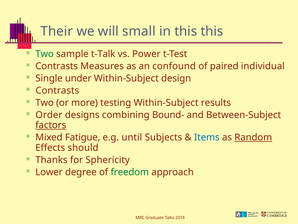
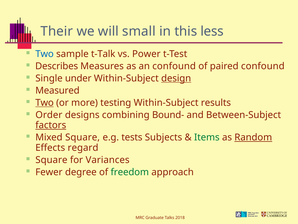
this this: this -> less
Two at (45, 54) colour: green -> blue
Contrasts at (57, 66): Contrasts -> Describes
paired individual: individual -> confound
design underline: none -> present
Contrasts at (57, 90): Contrasts -> Measured
Two at (45, 102) underline: none -> present
Mixed Fatigue: Fatigue -> Square
until: until -> tests
Items colour: blue -> green
should: should -> regard
Thanks at (51, 160): Thanks -> Square
Sphericity: Sphericity -> Variances
Lower: Lower -> Fewer
